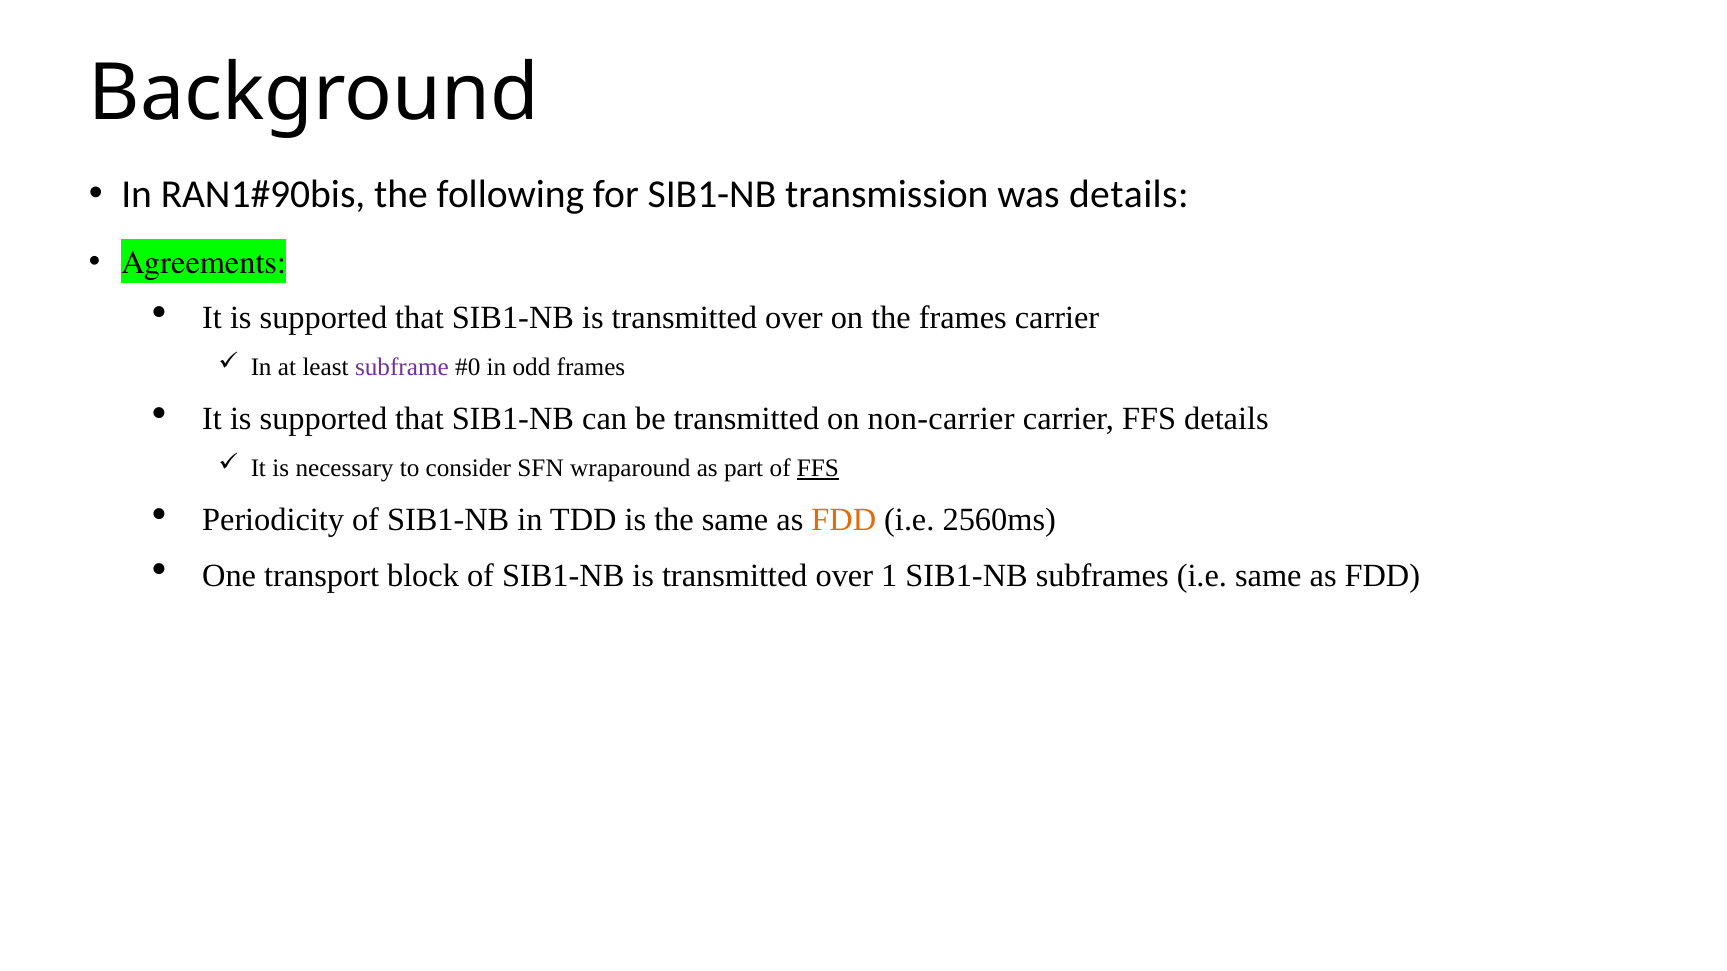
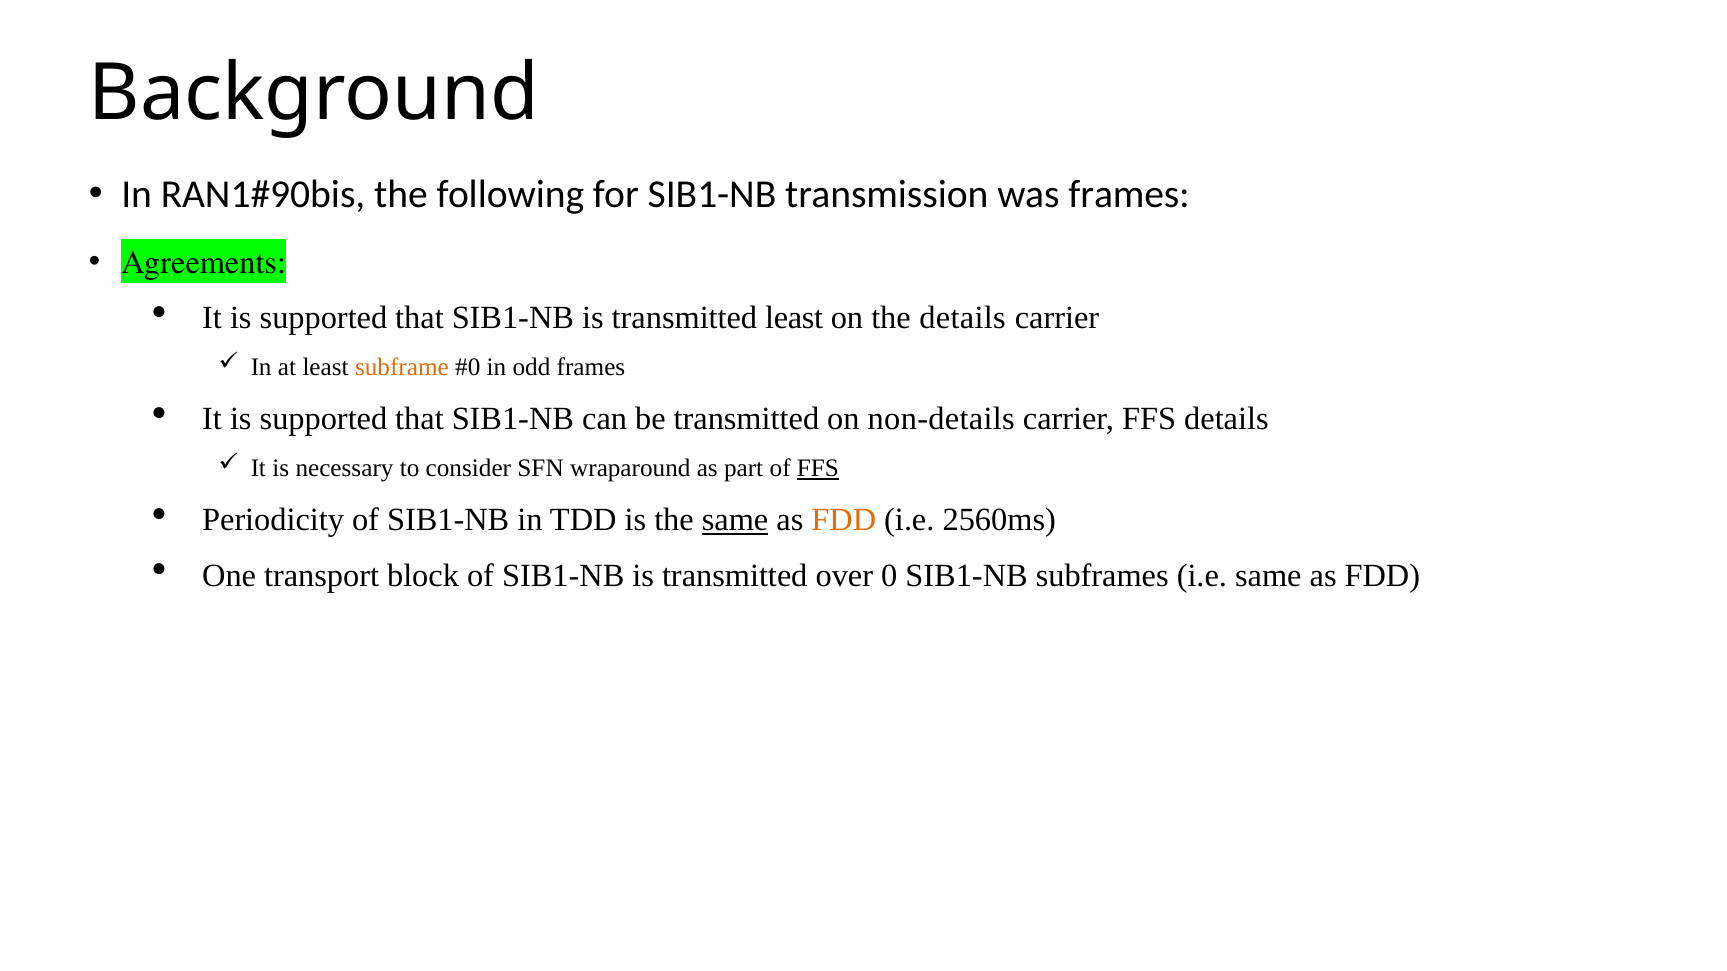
was details: details -> frames
over at (794, 318): over -> least
the frames: frames -> details
subframe colour: purple -> orange
non-carrier: non-carrier -> non-details
same at (735, 520) underline: none -> present
1: 1 -> 0
